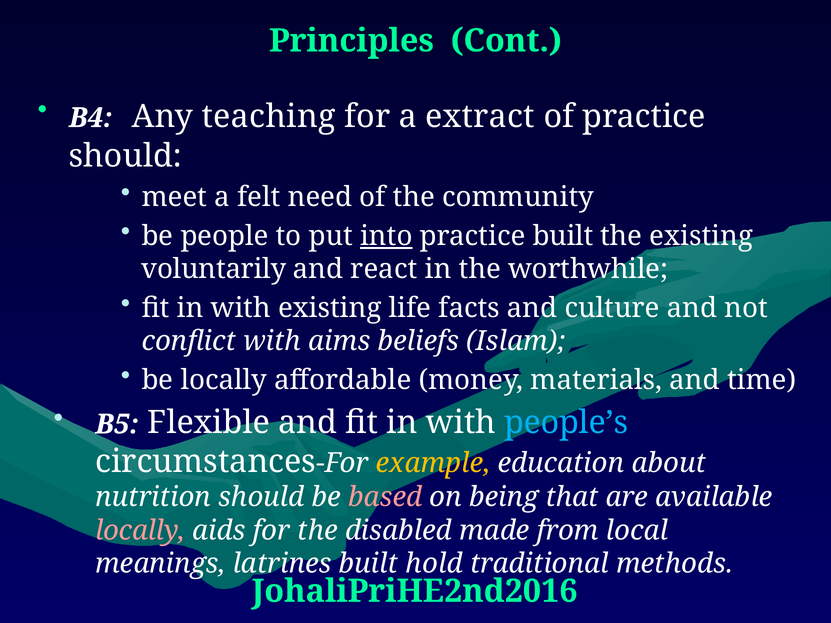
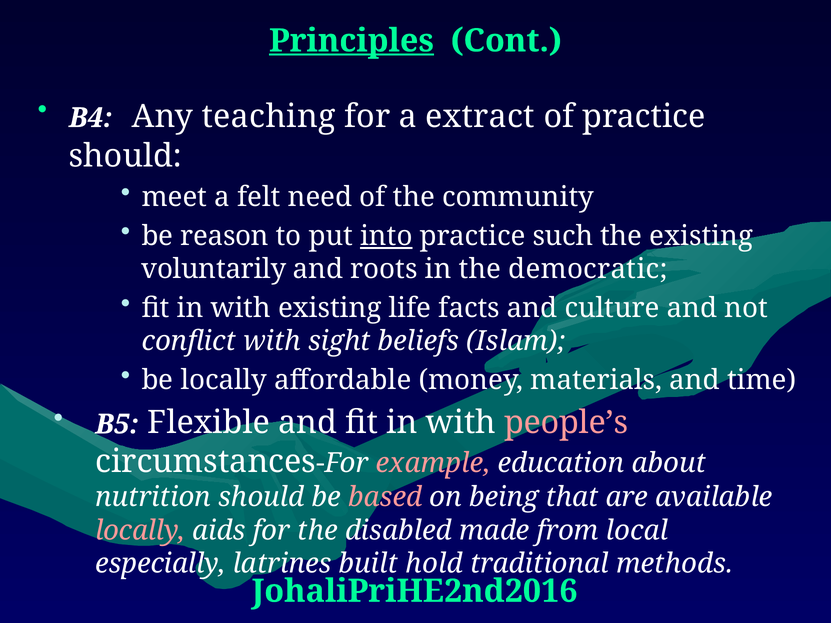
Principles underline: none -> present
people: people -> reason
practice built: built -> such
react: react -> roots
worthwhile: worthwhile -> democratic
aims: aims -> sight
people’s colour: light blue -> pink
example colour: yellow -> pink
meanings: meanings -> especially
